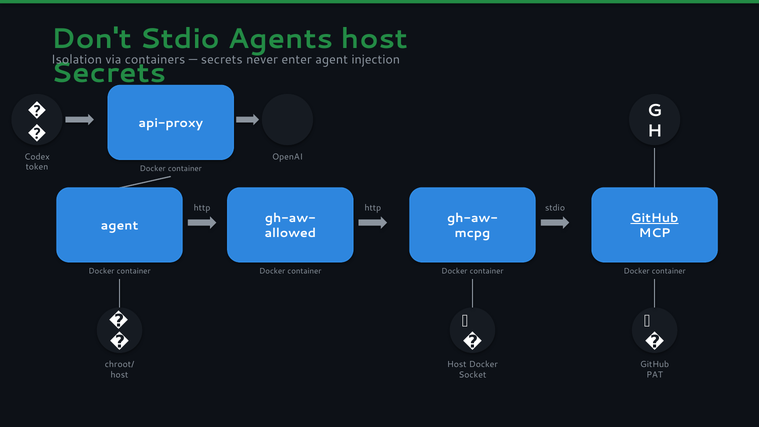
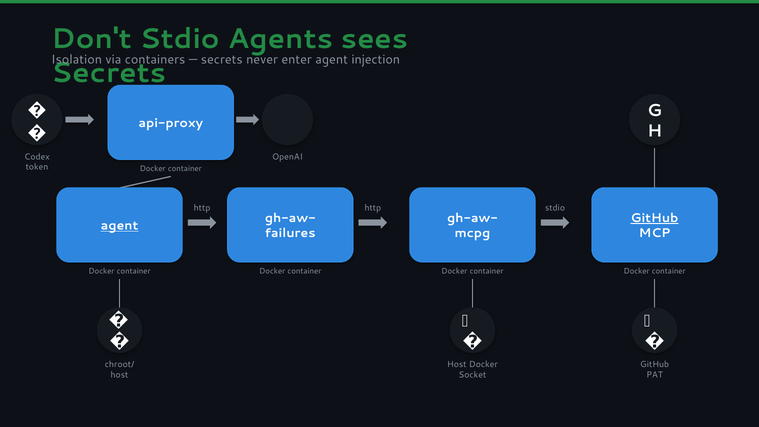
Agents host: host -> sees
agent at (120, 226) underline: none -> present
allowed: allowed -> failures
